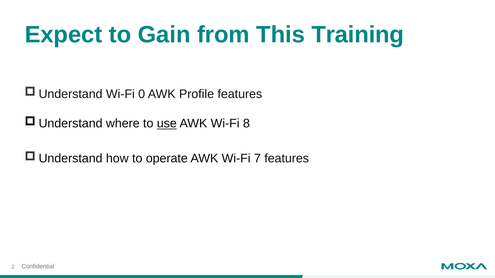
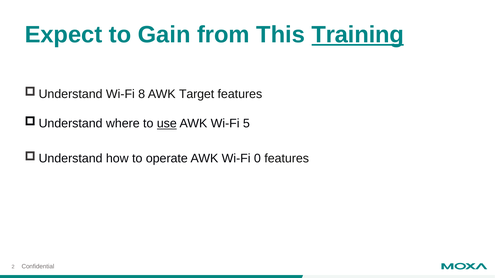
Training underline: none -> present
0: 0 -> 8
Profile: Profile -> Target
8: 8 -> 5
7: 7 -> 0
